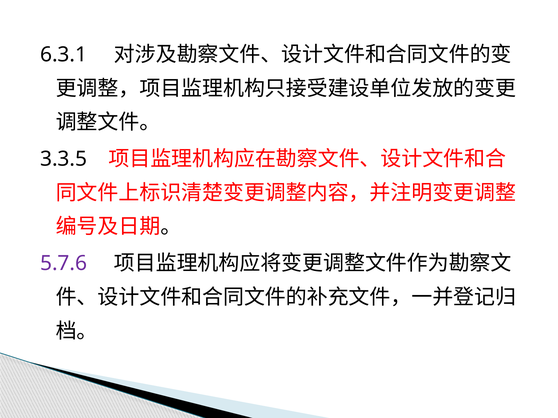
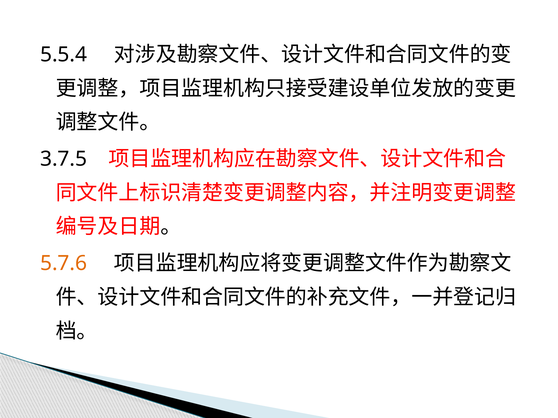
6.3.1: 6.3.1 -> 5.5.4
3.3.5: 3.3.5 -> 3.7.5
5.7.6 colour: purple -> orange
